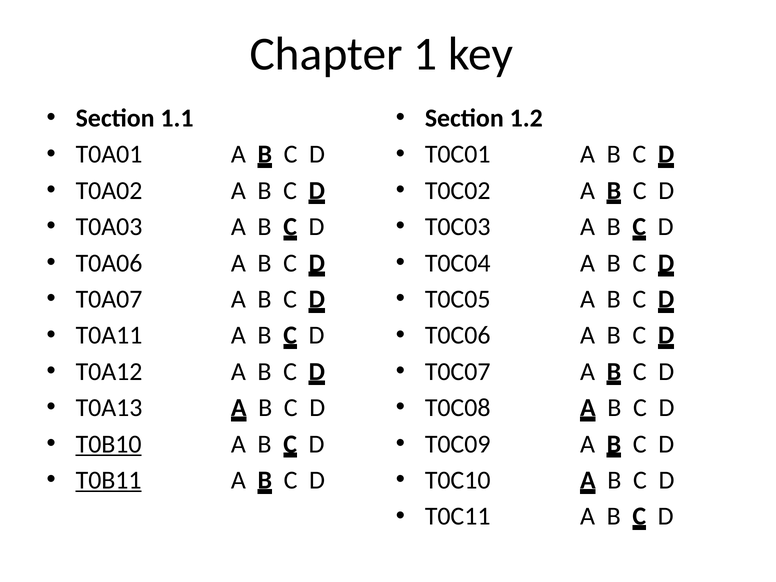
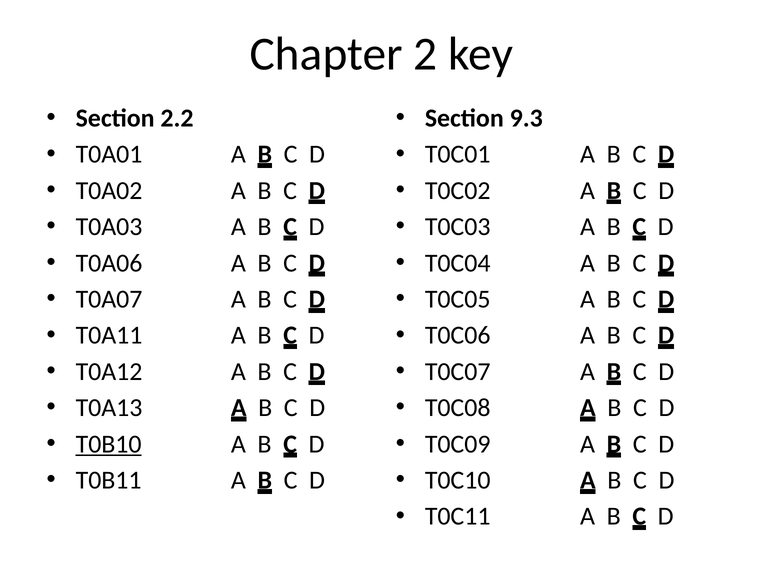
1: 1 -> 2
1.1: 1.1 -> 2.2
1.2: 1.2 -> 9.3
T0B11 underline: present -> none
